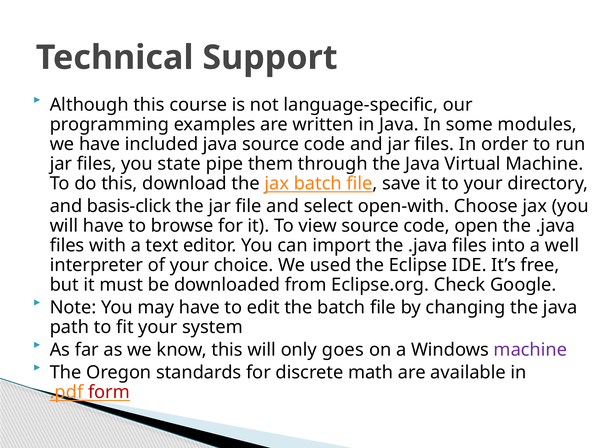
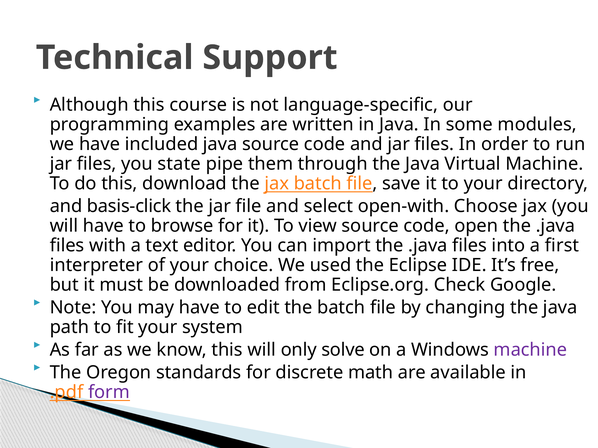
well: well -> first
goes: goes -> solve
form colour: red -> purple
